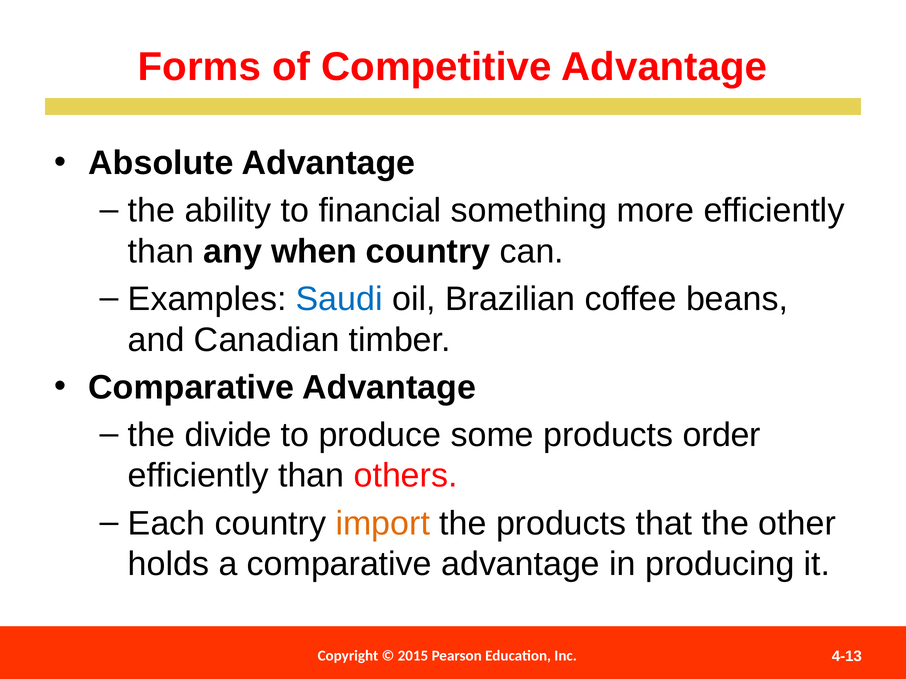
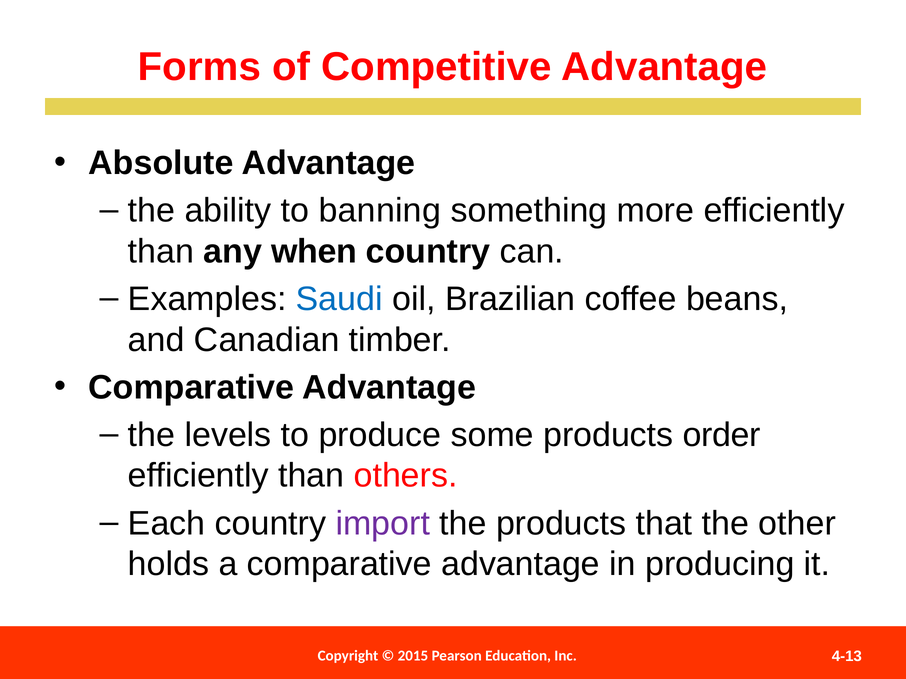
financial: financial -> banning
divide: divide -> levels
import colour: orange -> purple
